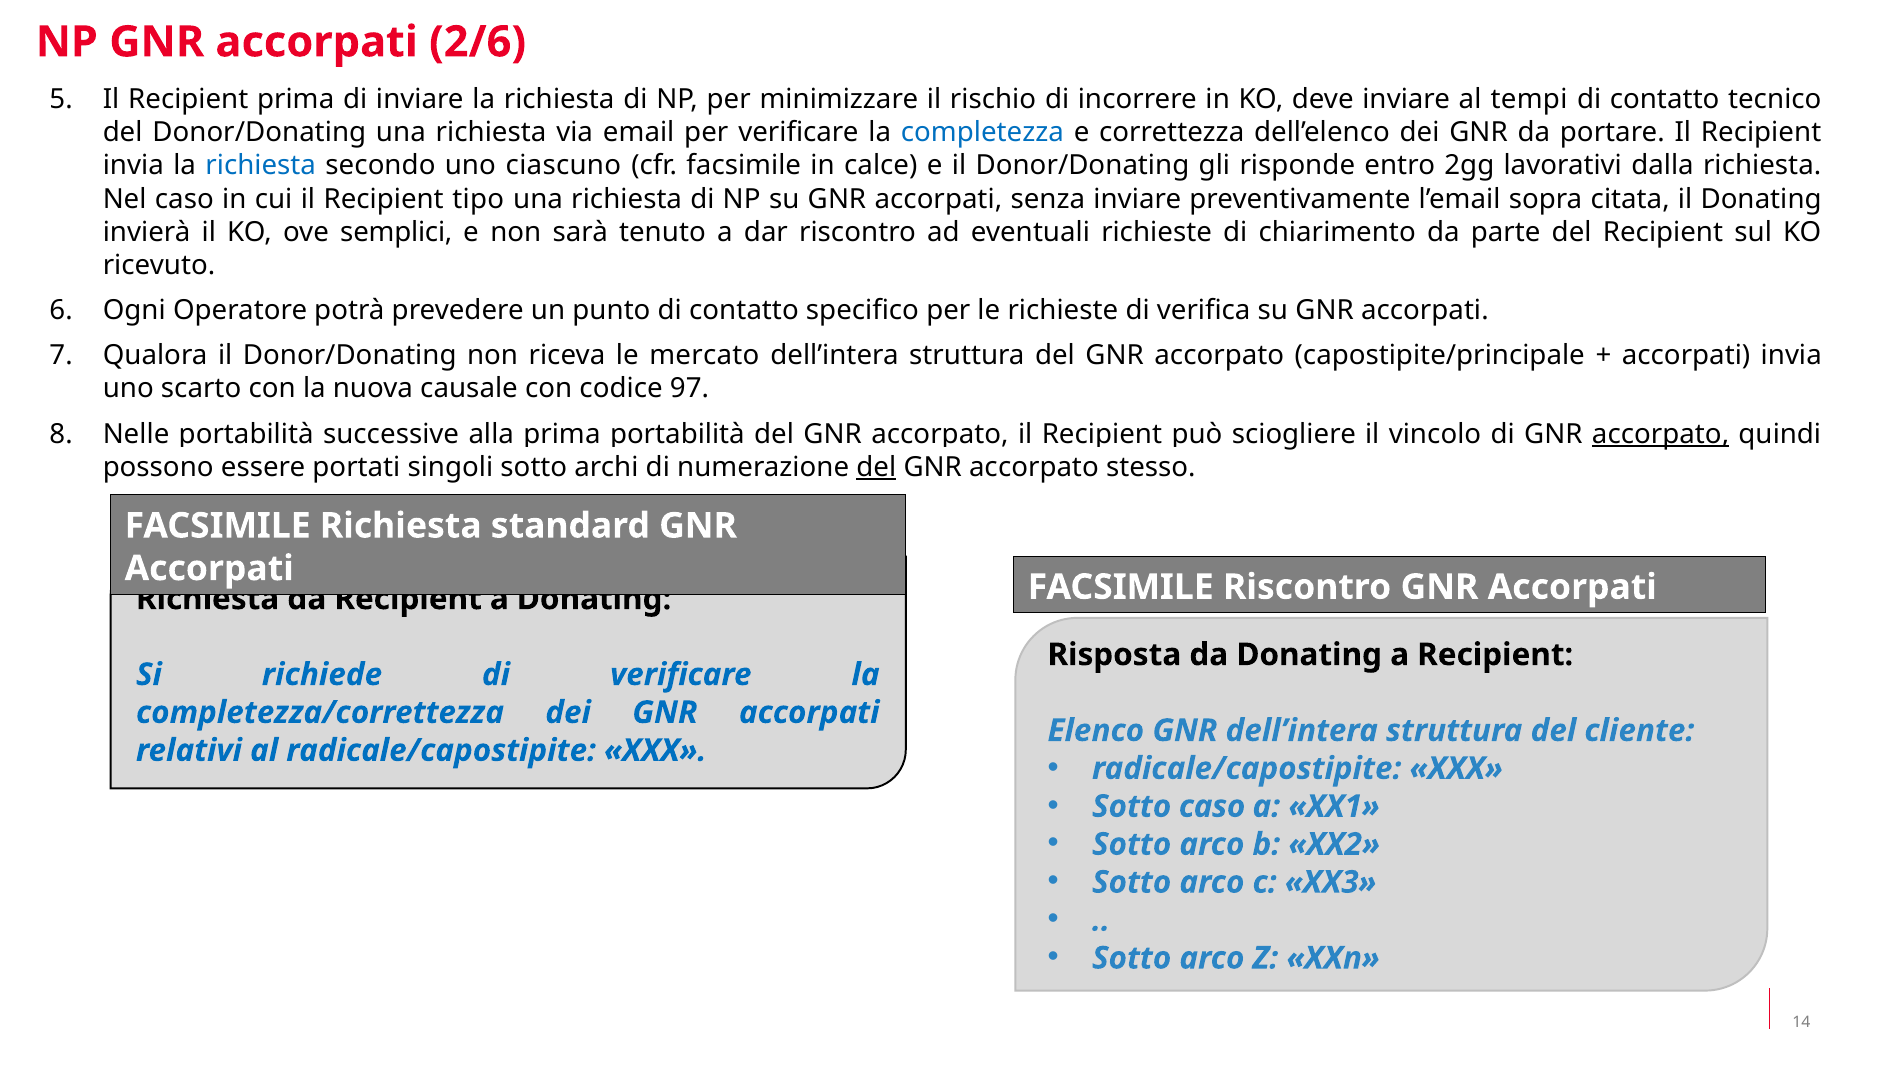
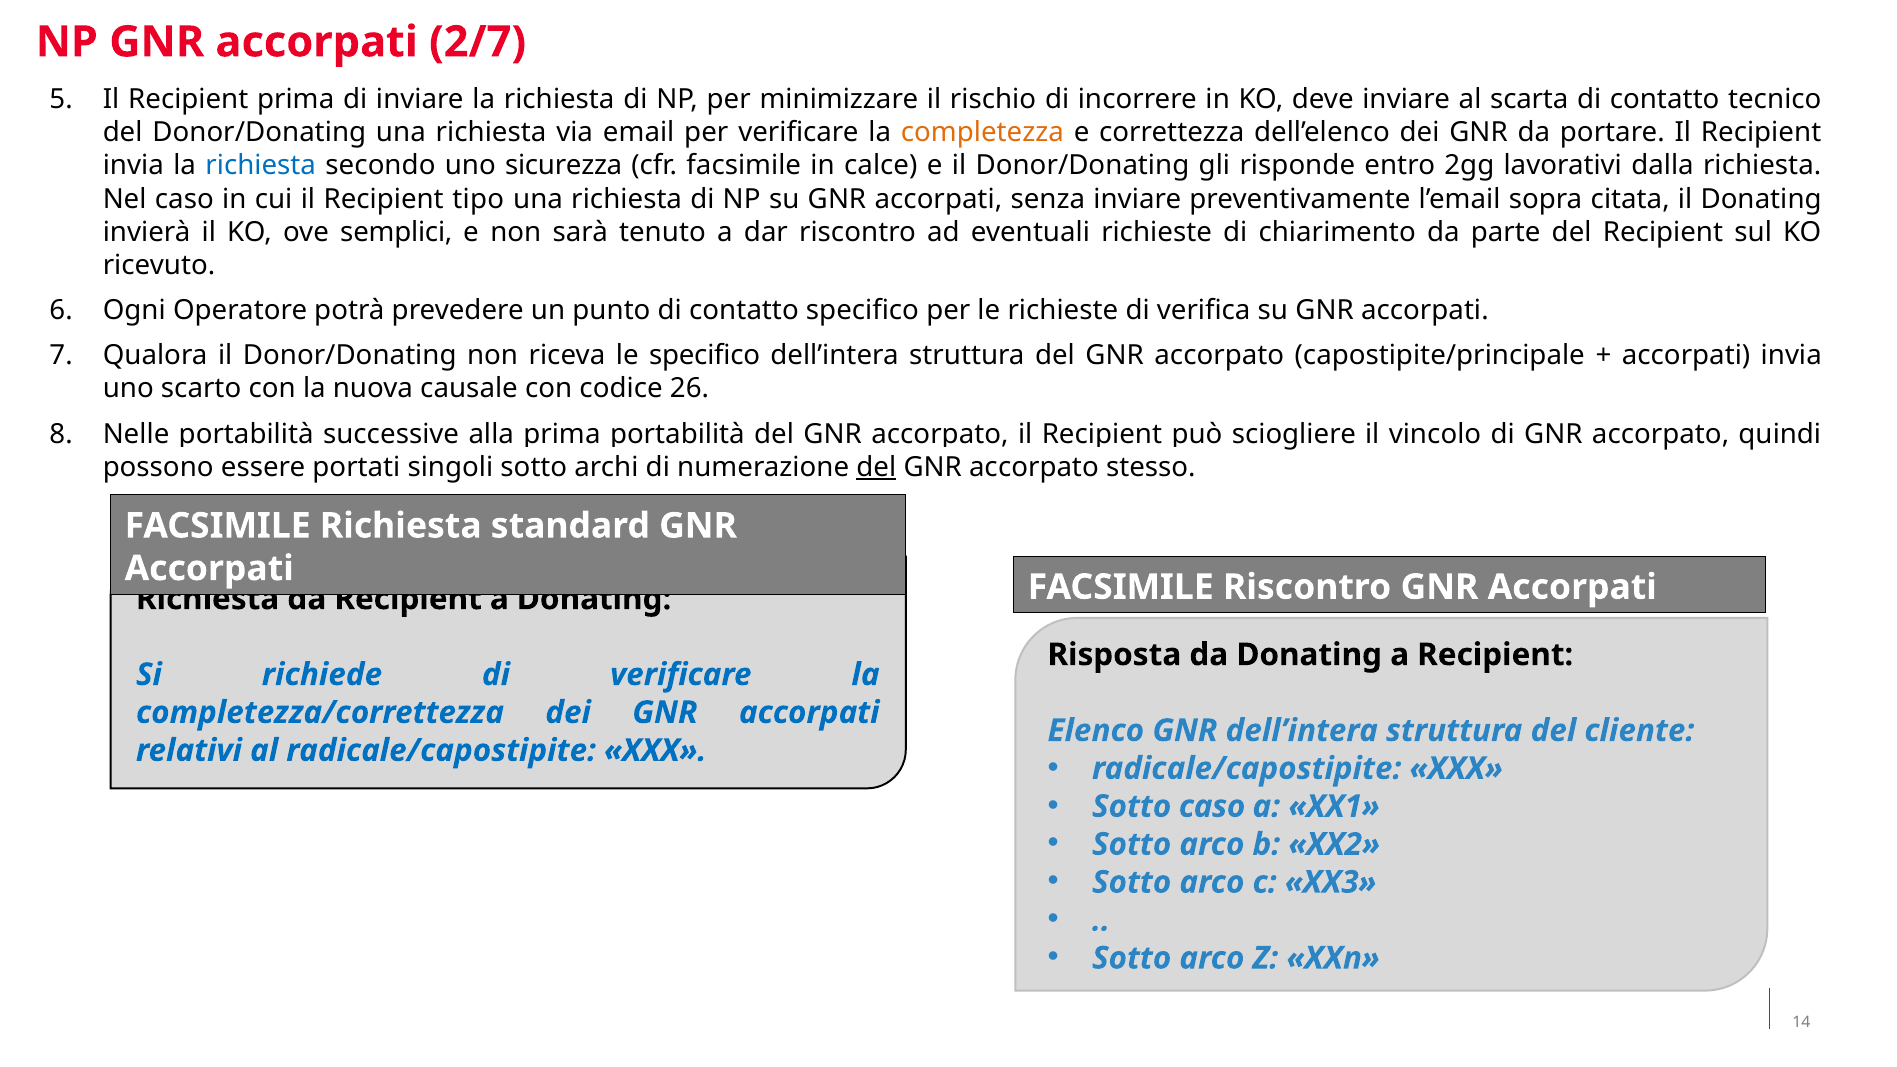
2/6: 2/6 -> 2/7
tempi: tempi -> scarta
completezza colour: blue -> orange
ciascuno: ciascuno -> sicurezza
le mercato: mercato -> specifico
97: 97 -> 26
accorpato at (1661, 434) underline: present -> none
